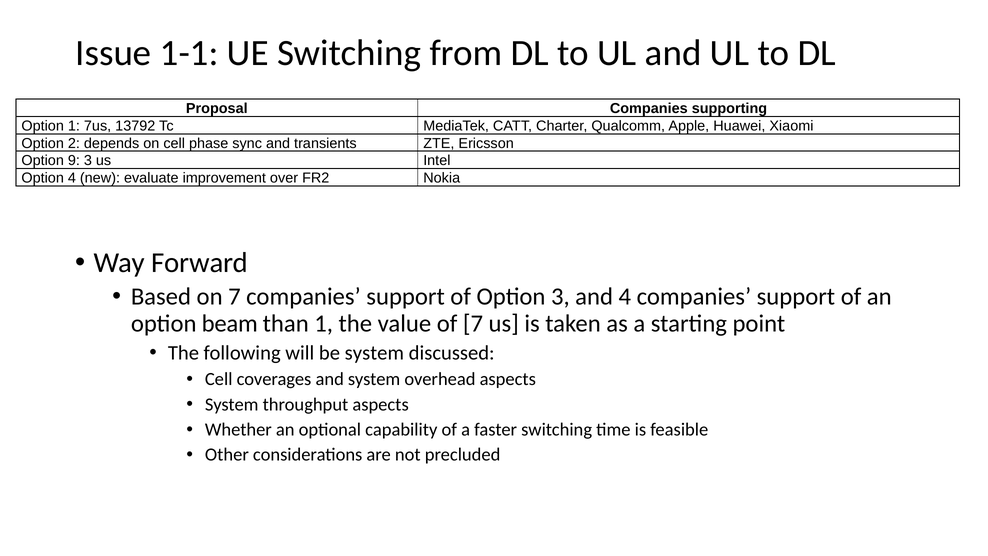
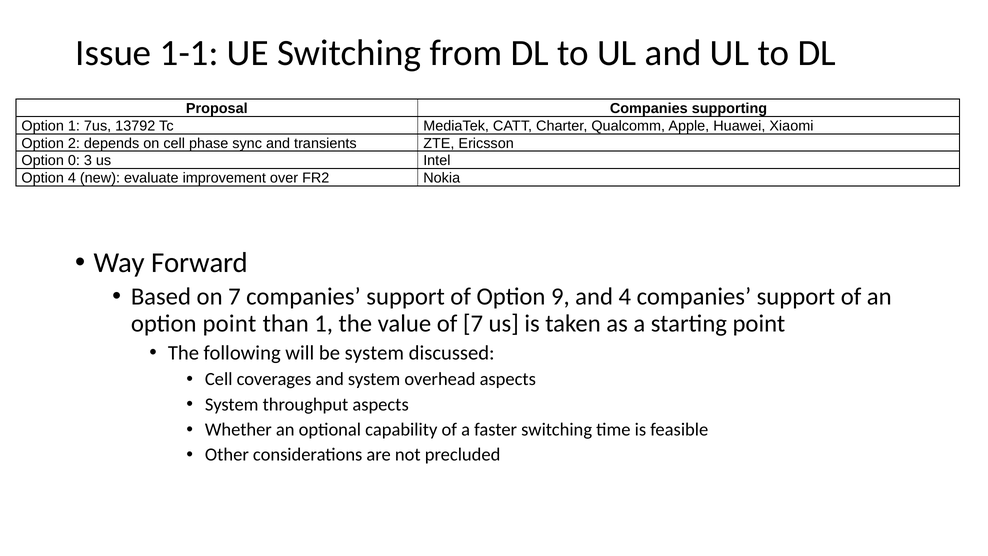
9: 9 -> 0
Option 3: 3 -> 9
option beam: beam -> point
